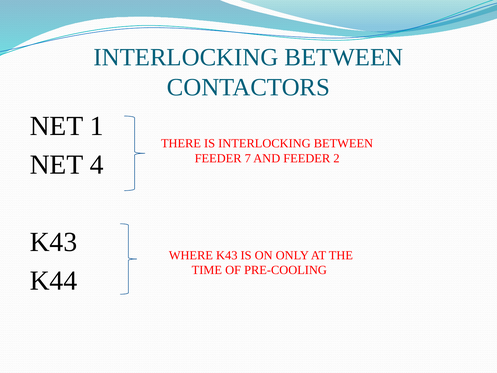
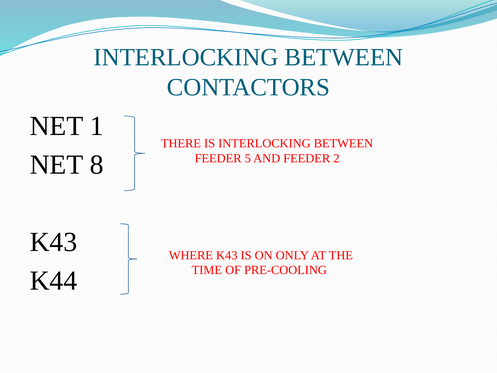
4: 4 -> 8
7: 7 -> 5
